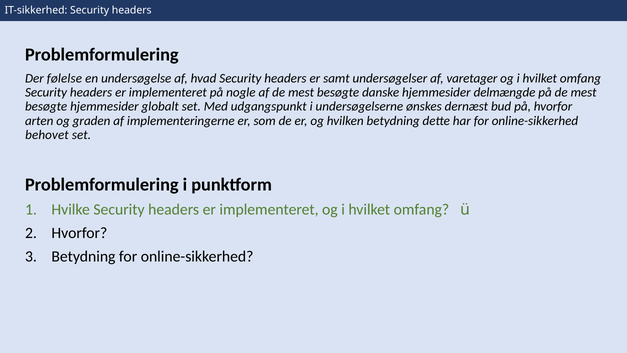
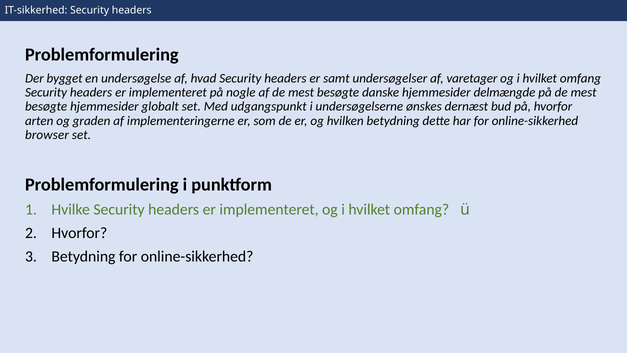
følelse: følelse -> bygget
behovet: behovet -> browser
